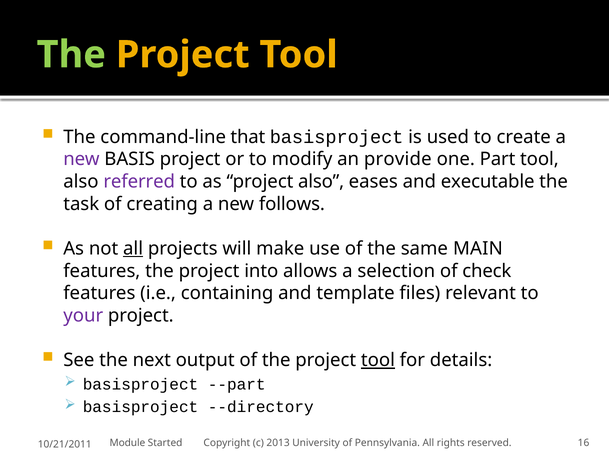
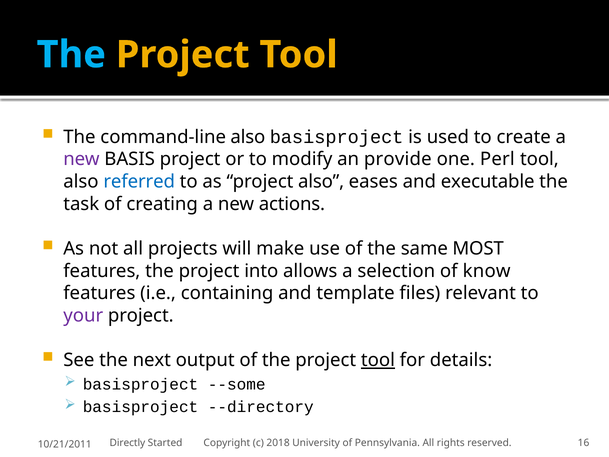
The at (71, 55) colour: light green -> light blue
command-line that: that -> also
Part: Part -> Perl
referred colour: purple -> blue
follows: follows -> actions
all at (133, 248) underline: present -> none
MAIN: MAIN -> MOST
check: check -> know
--part: --part -> --some
Module: Module -> Directly
2013: 2013 -> 2018
